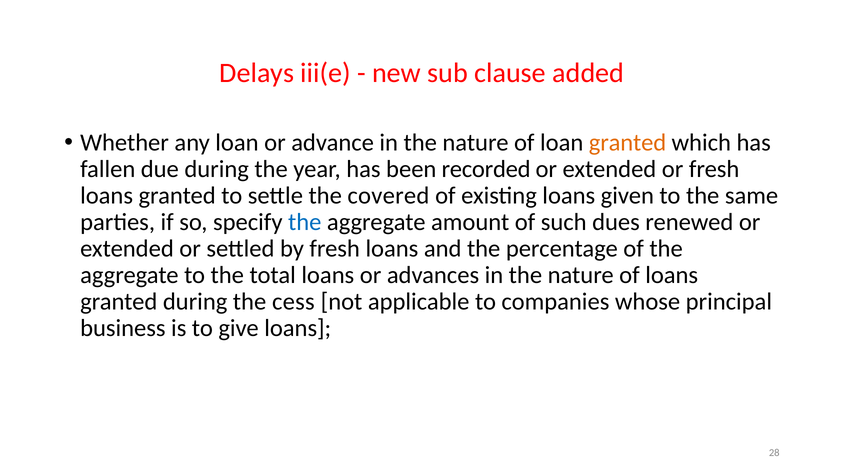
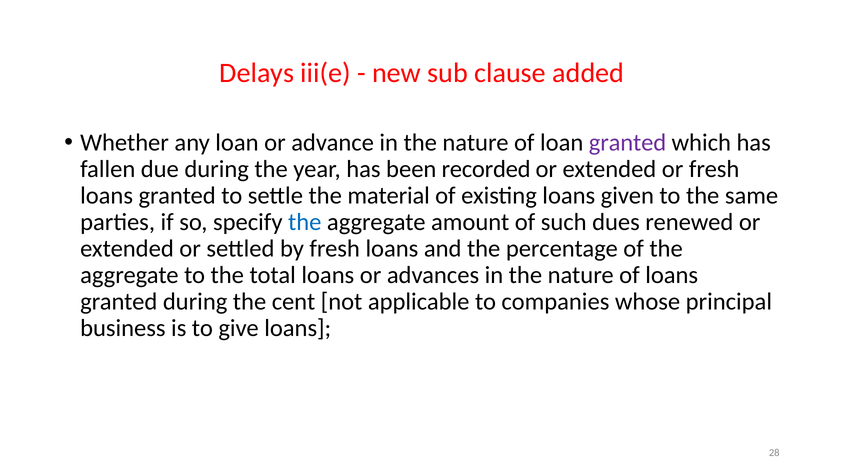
granted at (628, 143) colour: orange -> purple
covered: covered -> material
cess: cess -> cent
